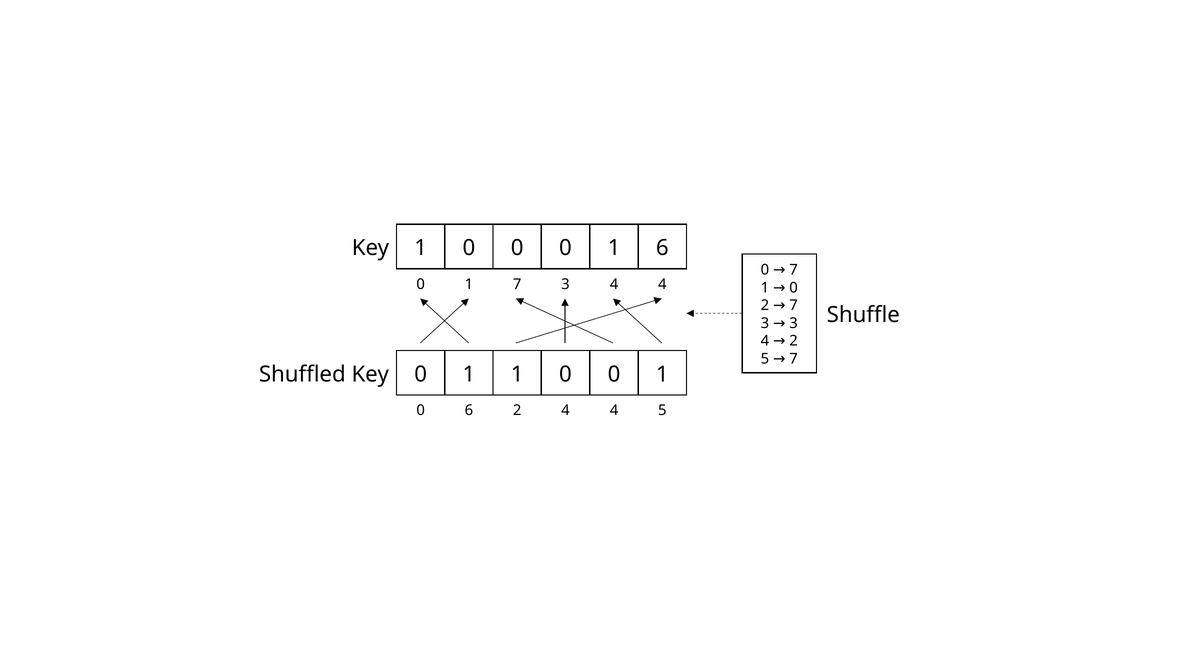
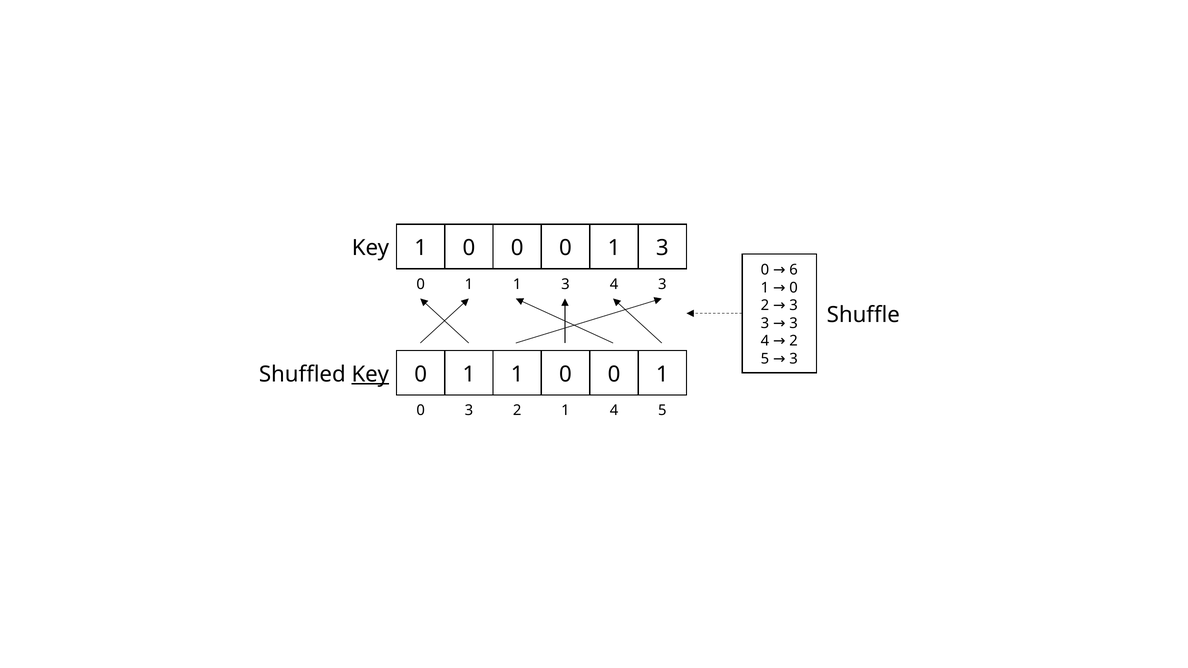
0 1 6: 6 -> 3
0 7: 7 -> 6
7 at (517, 284): 7 -> 1
3 4 4: 4 -> 3
2 7: 7 -> 3
5 7: 7 -> 3
Key at (370, 374) underline: none -> present
0 6: 6 -> 3
2 4: 4 -> 1
